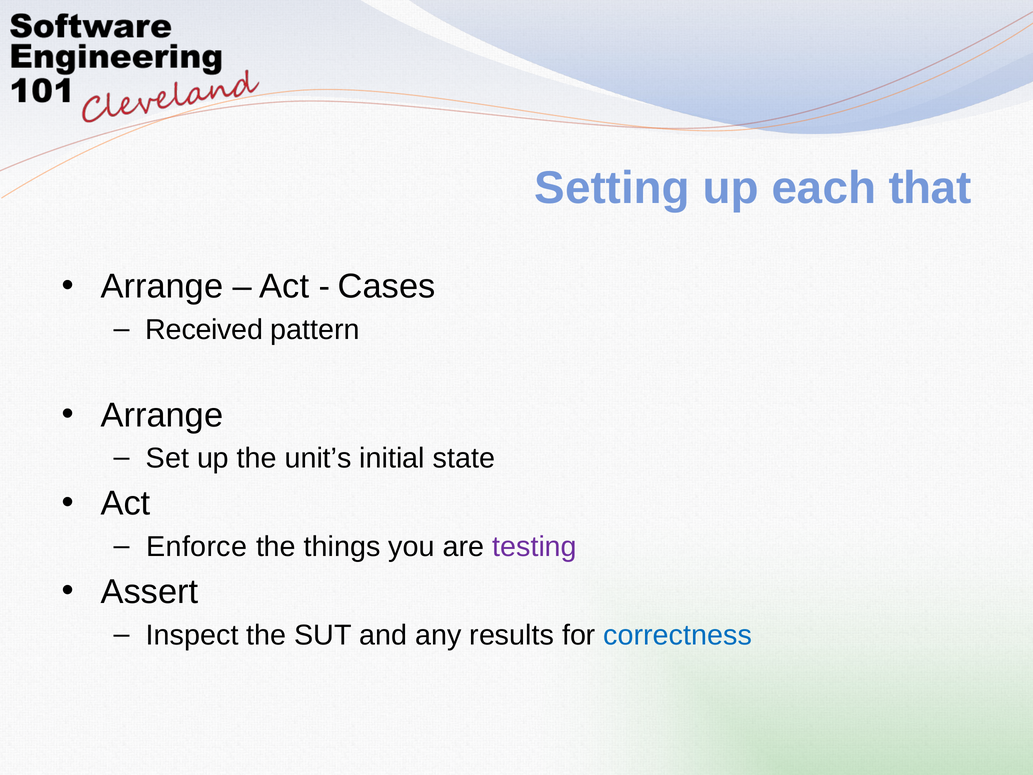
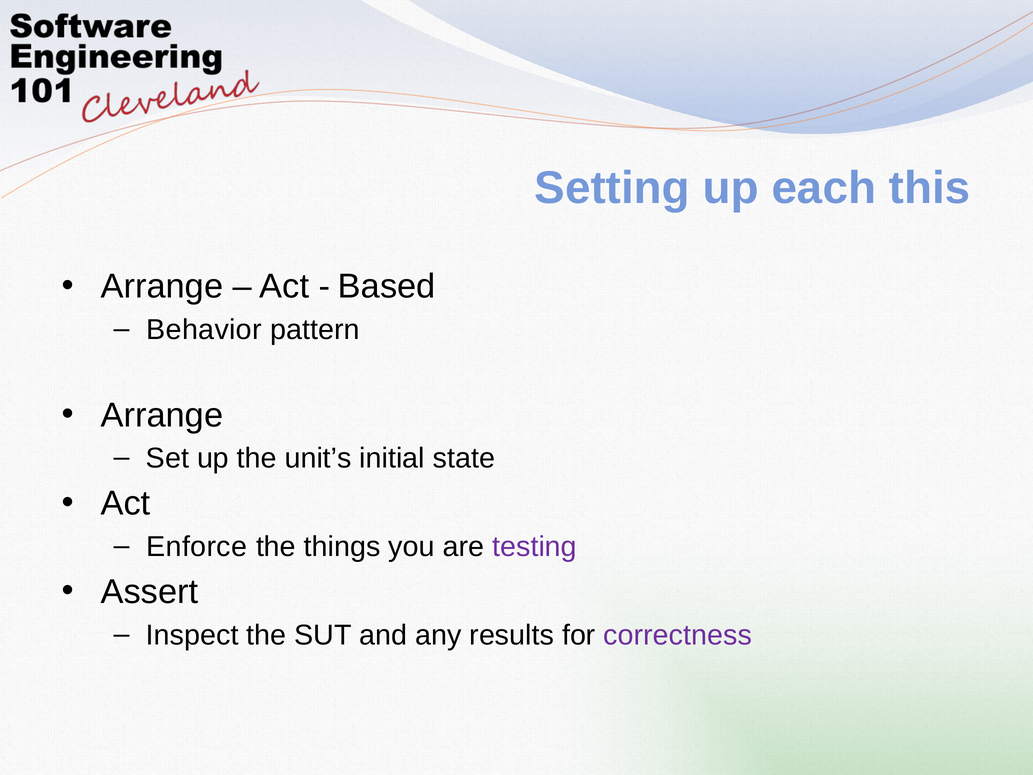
that: that -> this
Cases: Cases -> Based
Received: Received -> Behavior
correctness colour: blue -> purple
